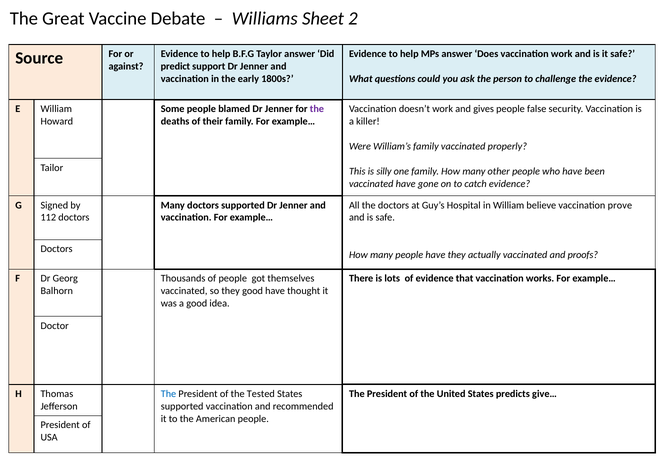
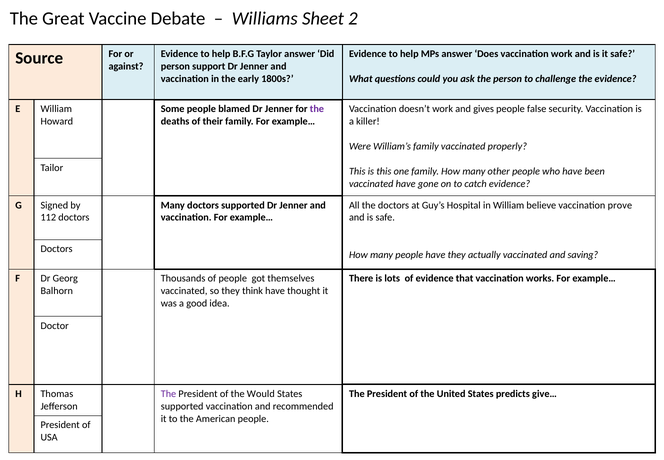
predict at (175, 66): predict -> person
is silly: silly -> this
proofs: proofs -> saving
they good: good -> think
The at (169, 394) colour: blue -> purple
Tested: Tested -> Would
